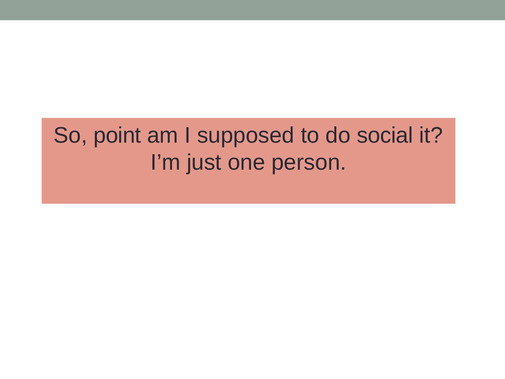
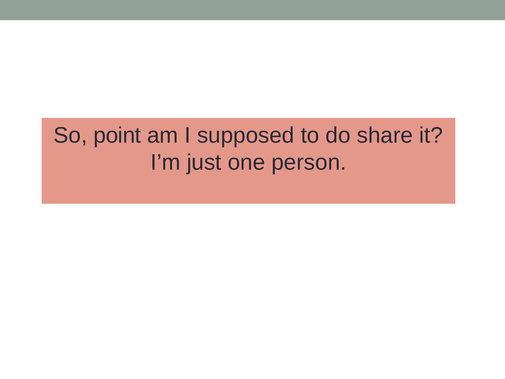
social: social -> share
